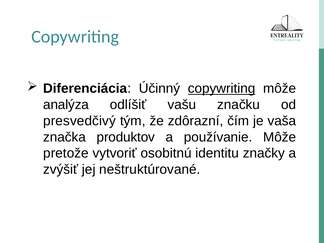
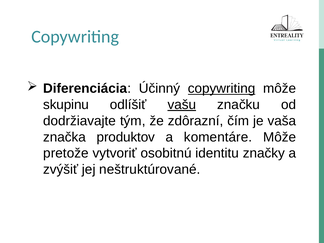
analýza: analýza -> skupinu
vašu underline: none -> present
presvedčivý: presvedčivý -> dodržiavajte
používanie: používanie -> komentáre
